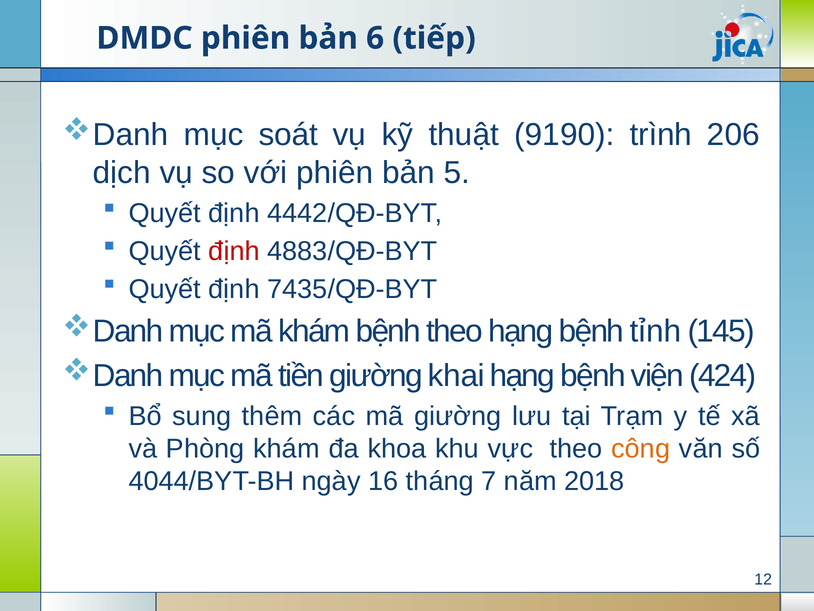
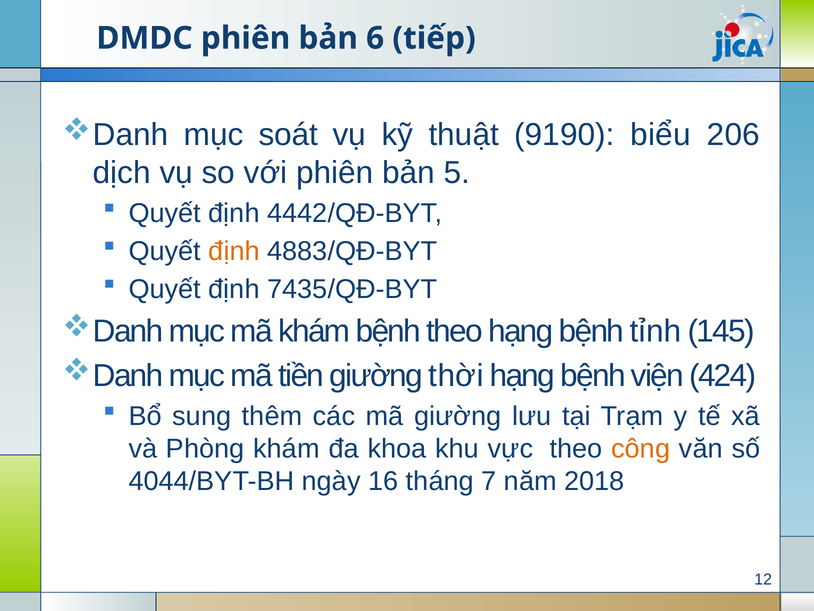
trình: trình -> biểu
định at (234, 251) colour: red -> orange
khai: khai -> thời
